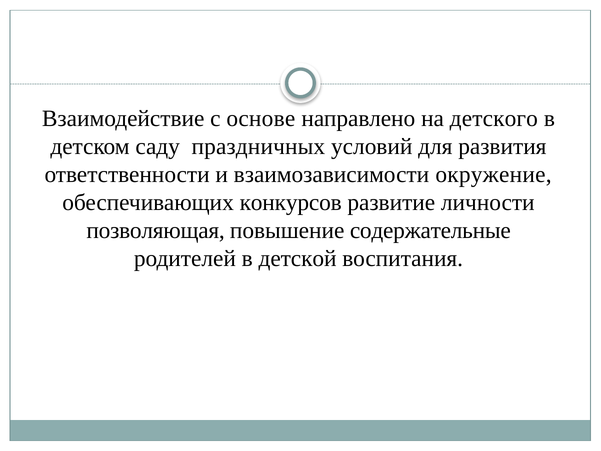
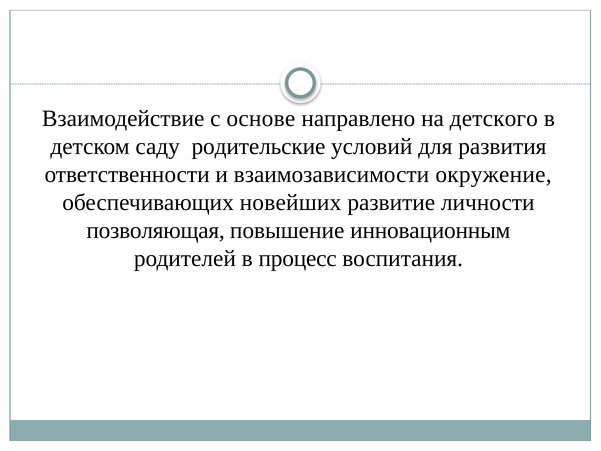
праздничных: праздничных -> родительские
конкурсов: конкурсов -> новейших
содержательные: содержательные -> инновационным
детской: детской -> процесс
